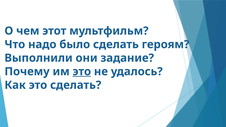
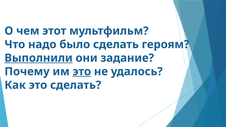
Выполнили underline: none -> present
